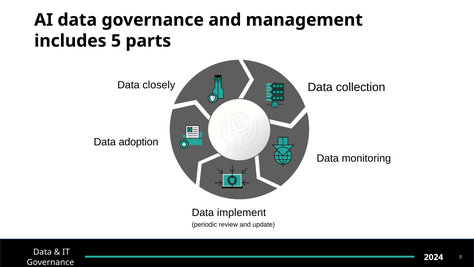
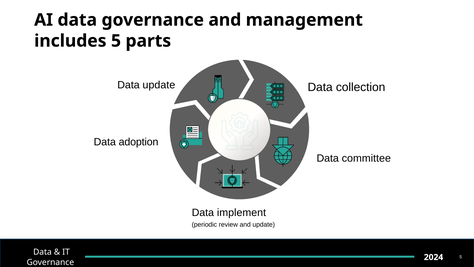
Data closely: closely -> update
monitoring: monitoring -> committee
